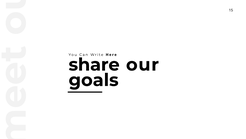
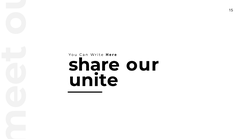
goals: goals -> unite
